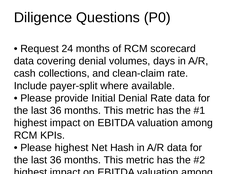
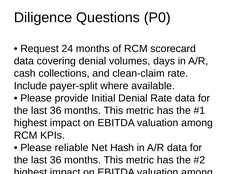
Please highest: highest -> reliable
